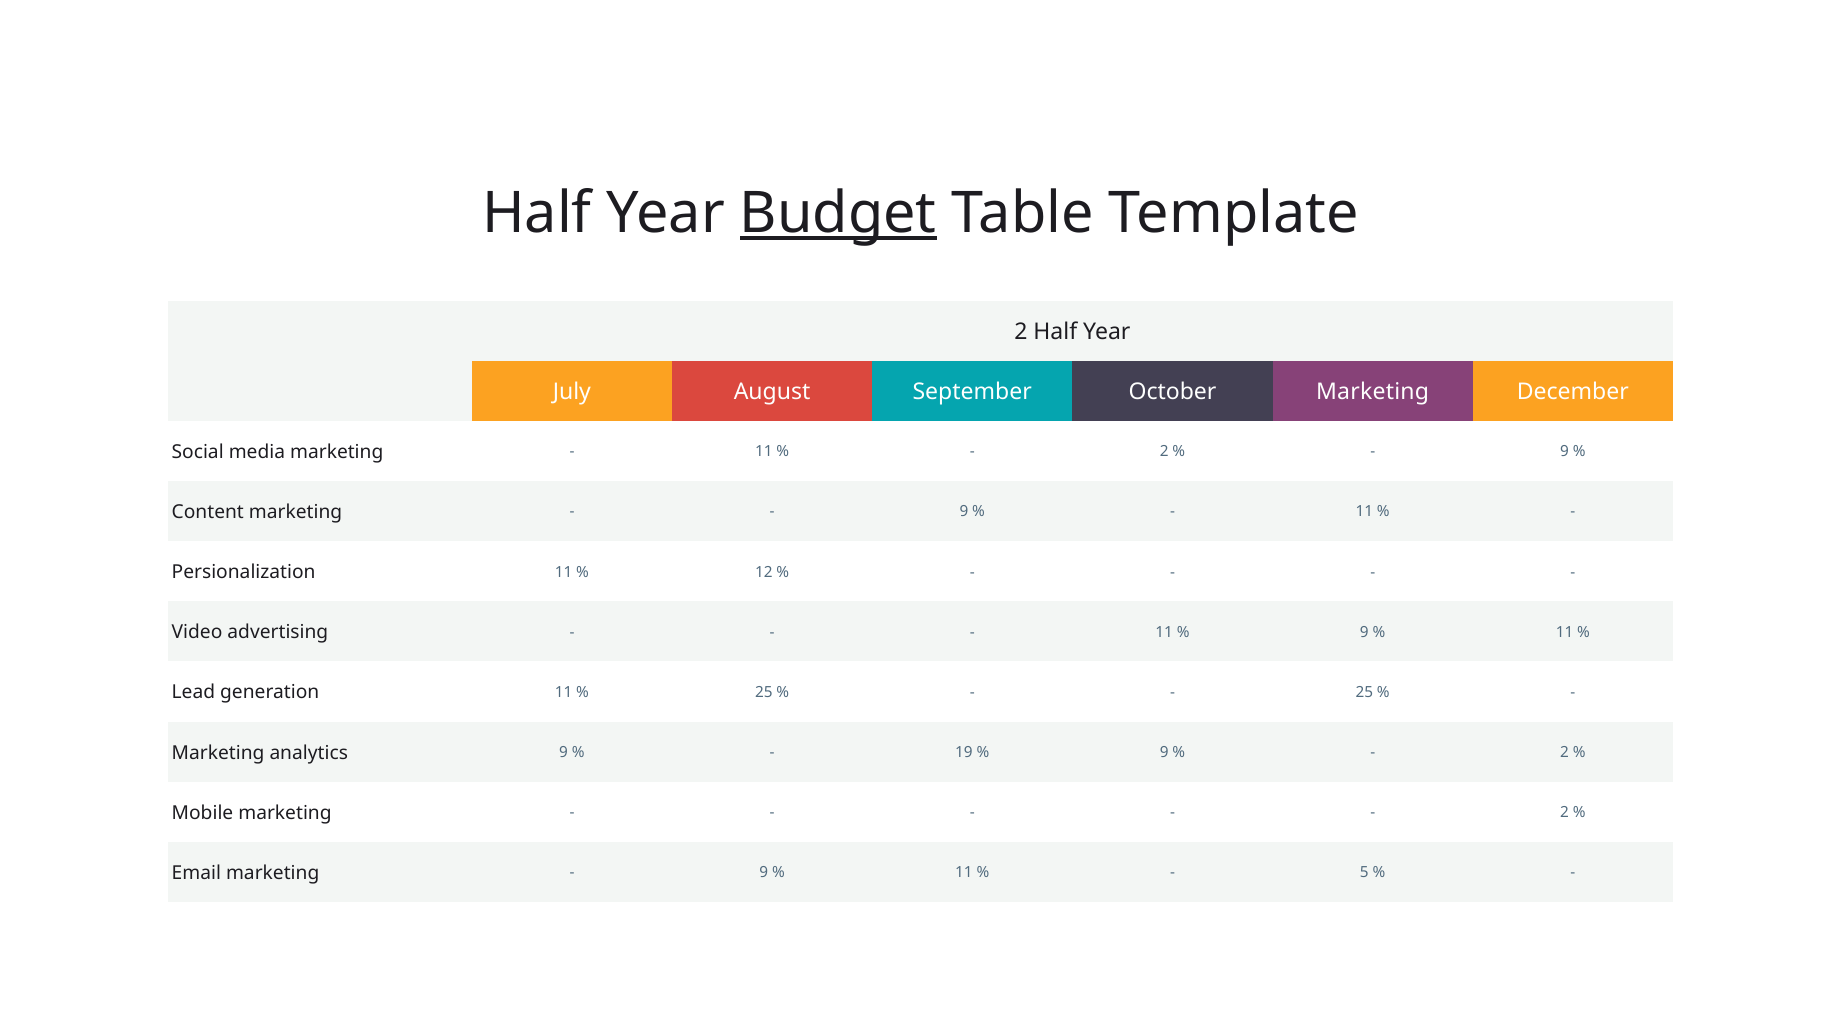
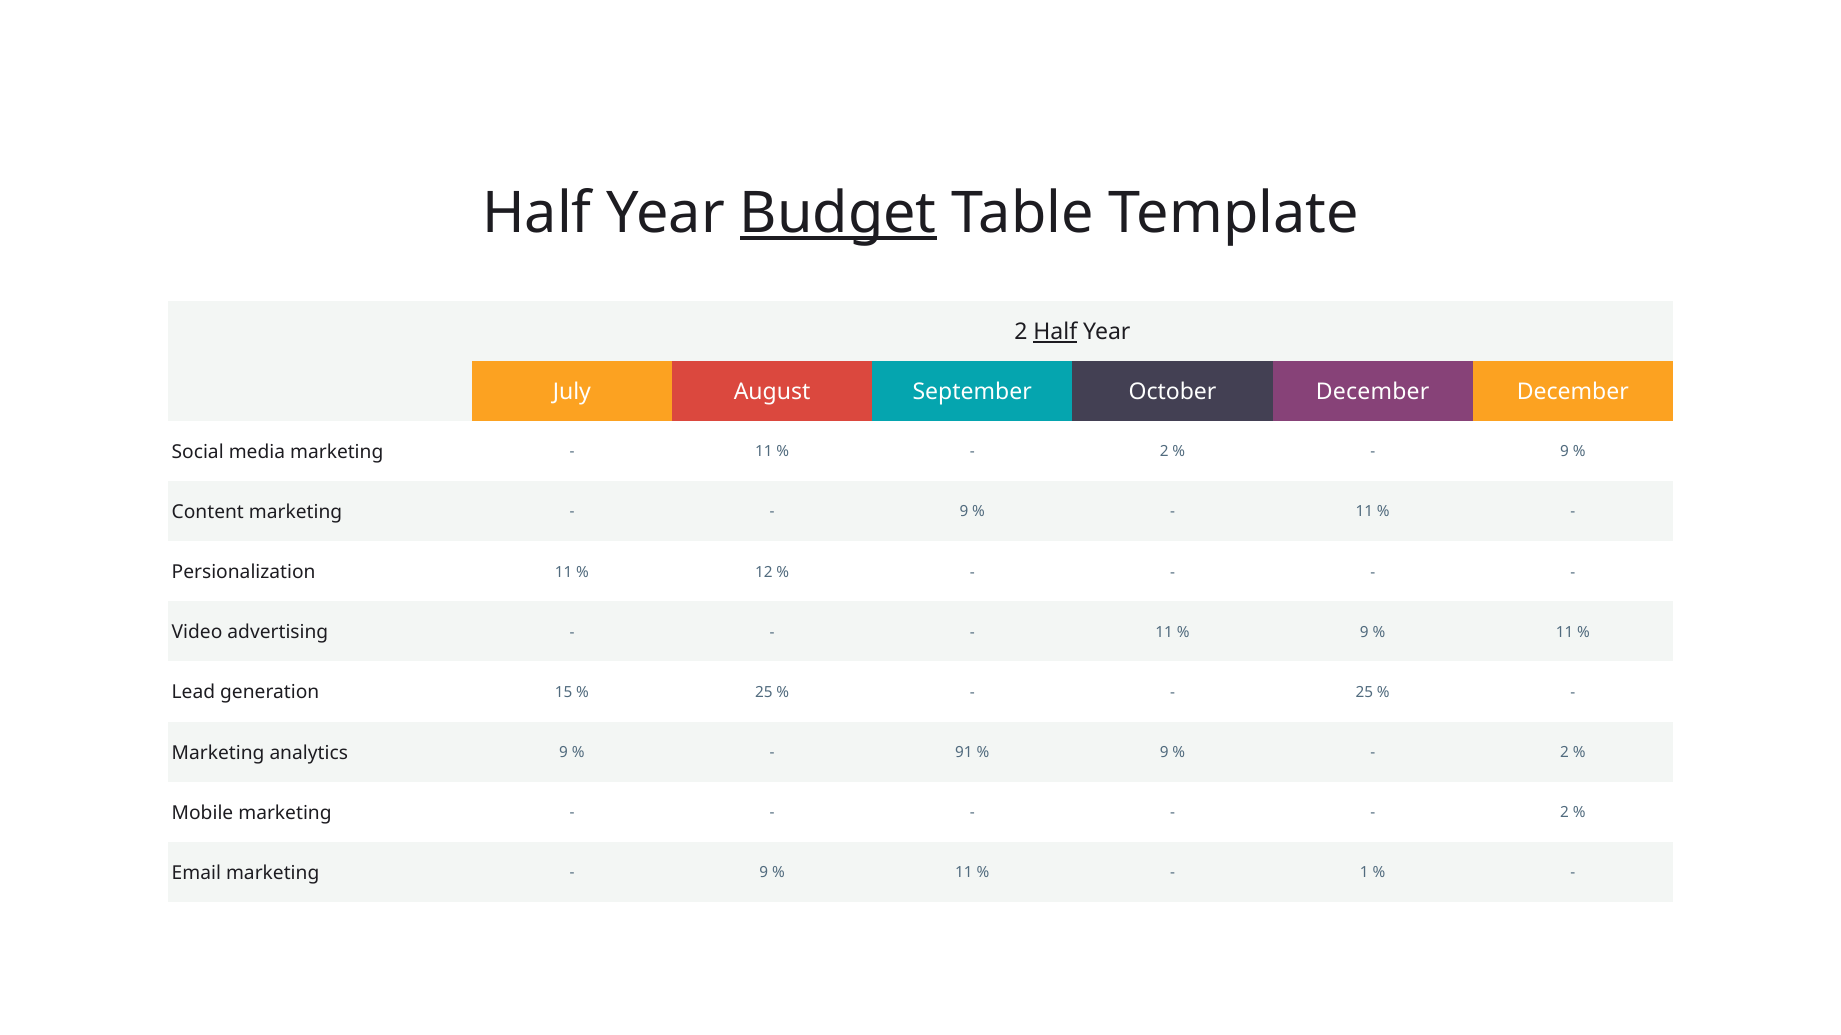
Half at (1055, 332) underline: none -> present
October Marketing: Marketing -> December
generation 11: 11 -> 15
19: 19 -> 91
5: 5 -> 1
